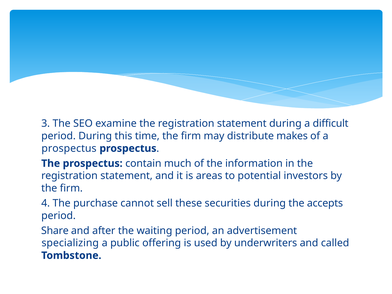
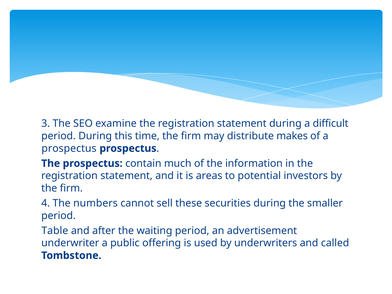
purchase: purchase -> numbers
accepts: accepts -> smaller
Share: Share -> Table
specializing: specializing -> underwriter
